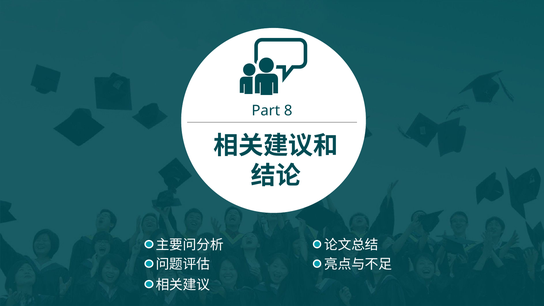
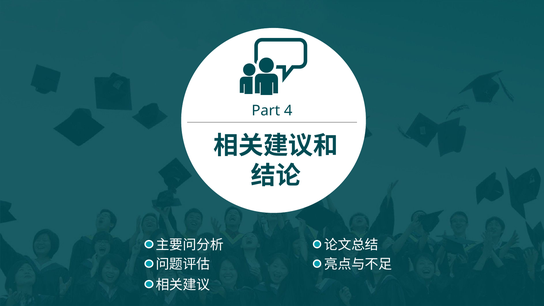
8: 8 -> 4
